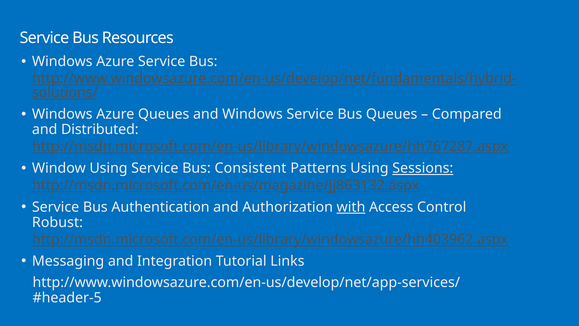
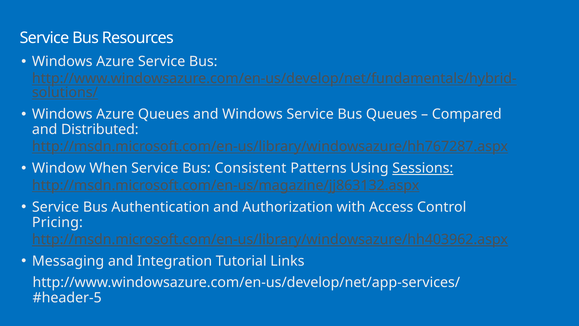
Window Using: Using -> When
with underline: present -> none
Robust: Robust -> Pricing
